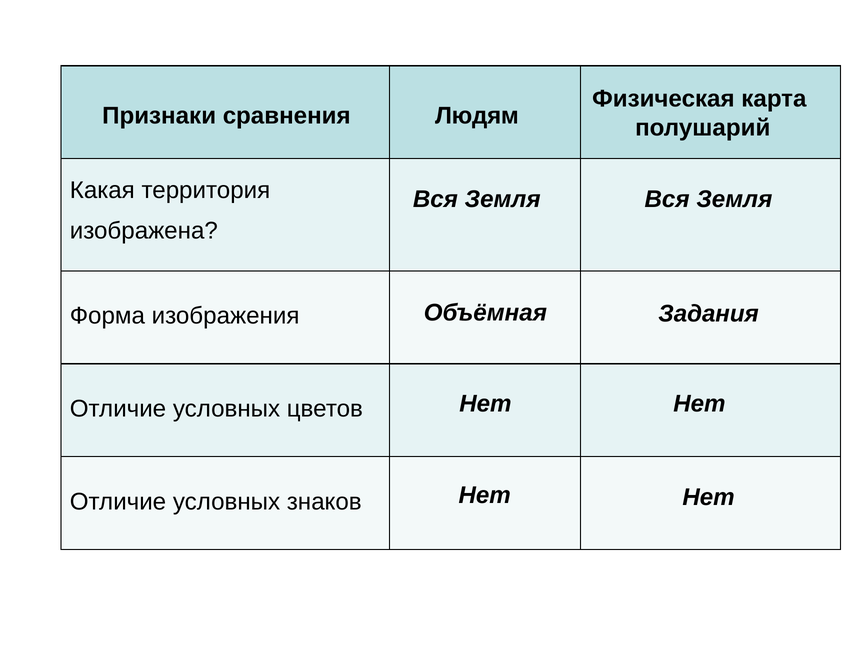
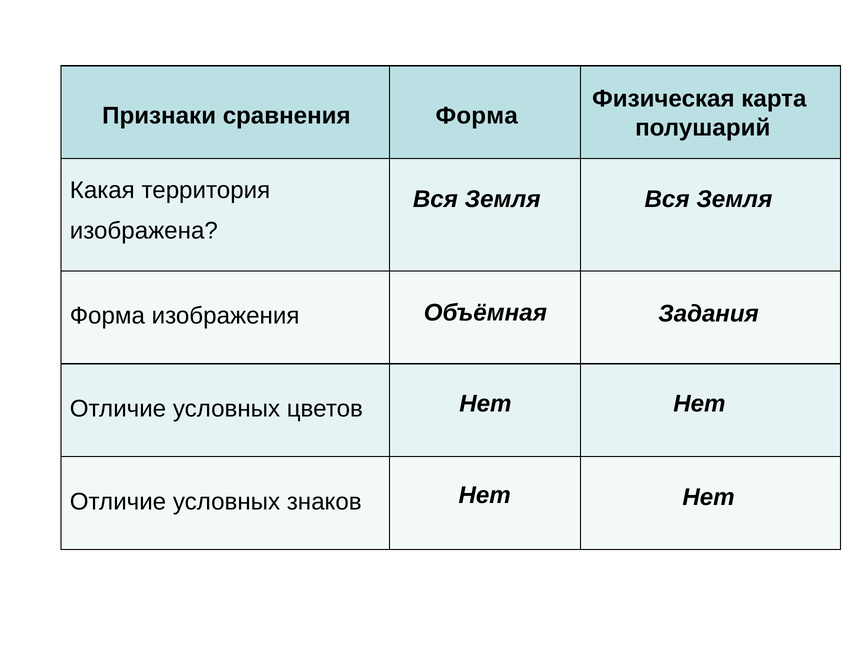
Людям at (477, 116): Людям -> Форма
